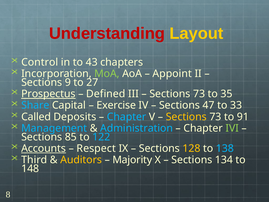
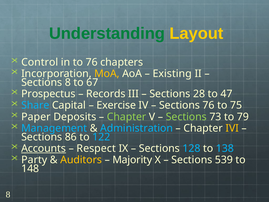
Understanding colour: red -> green
to 43: 43 -> 76
MoA colour: light green -> yellow
Appoint: Appoint -> Existing
Sections 9: 9 -> 8
27: 27 -> 67
Prospectus underline: present -> none
Defined: Defined -> Records
73 at (199, 94): 73 -> 28
35: 35 -> 47
Sections 47: 47 -> 76
33: 33 -> 75
Called: Called -> Paper
Chapter at (127, 117) colour: light blue -> light green
Sections at (186, 117) colour: yellow -> light green
91: 91 -> 79
IVI colour: light green -> yellow
85: 85 -> 86
128 colour: yellow -> light blue
Third: Third -> Party
134: 134 -> 539
